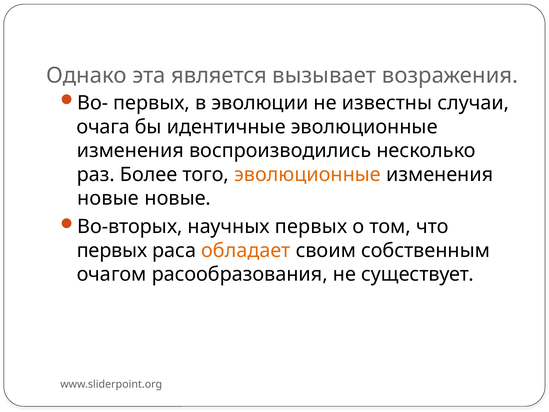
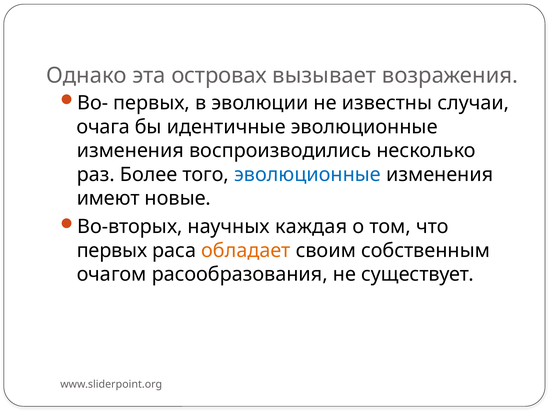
является: является -> островах
эволюционные at (308, 174) colour: orange -> blue
новые at (108, 198): новые -> имеют
научных первых: первых -> каждая
